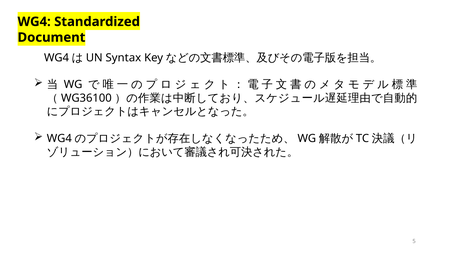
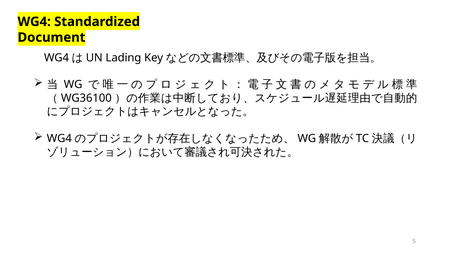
Syntax: Syntax -> Lading
